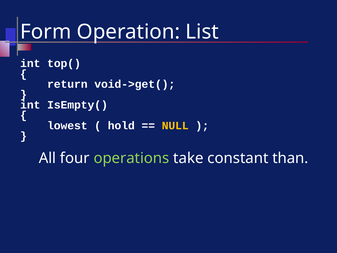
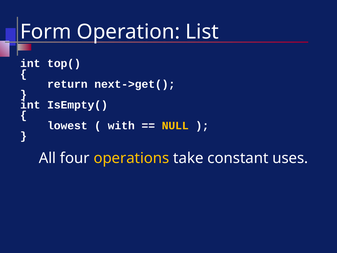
void->get(: void->get( -> next->get(
hold: hold -> with
operations colour: light green -> yellow
than: than -> uses
